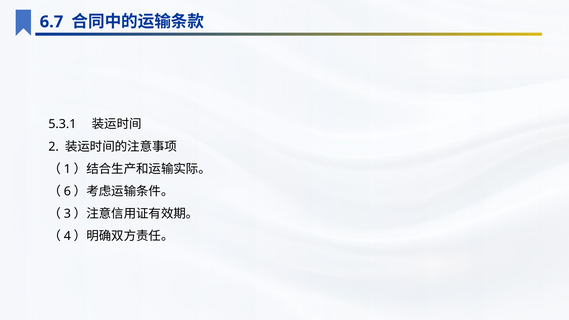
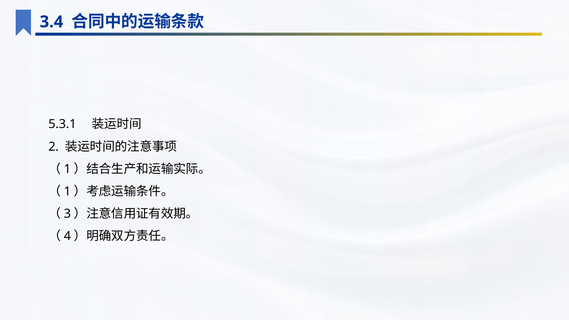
6.7: 6.7 -> 3.4
6 at (67, 191): 6 -> 1
